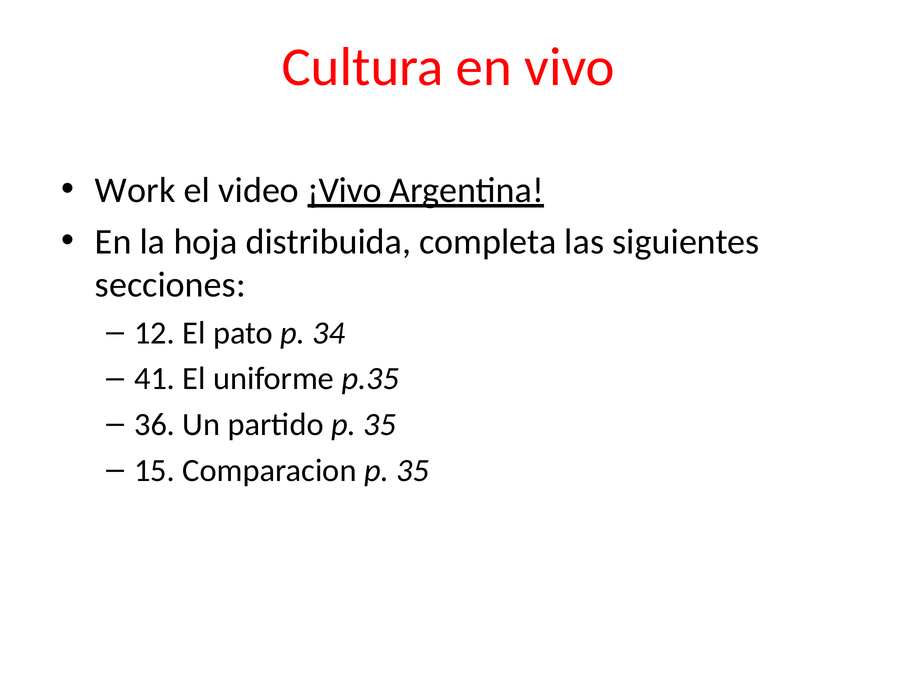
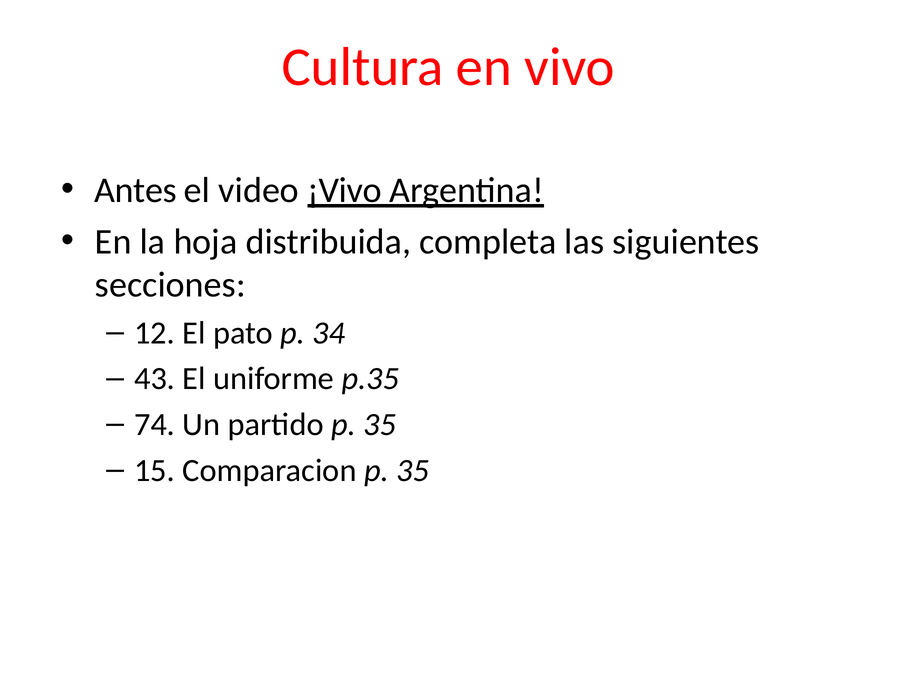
Work: Work -> Antes
41: 41 -> 43
36: 36 -> 74
